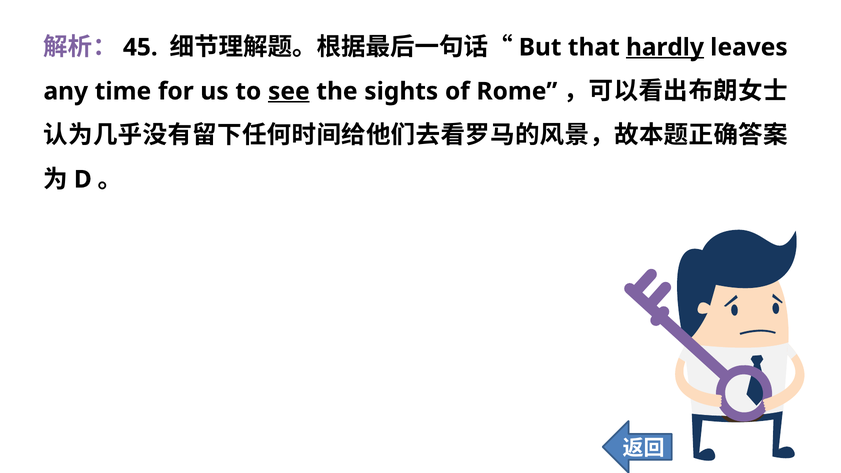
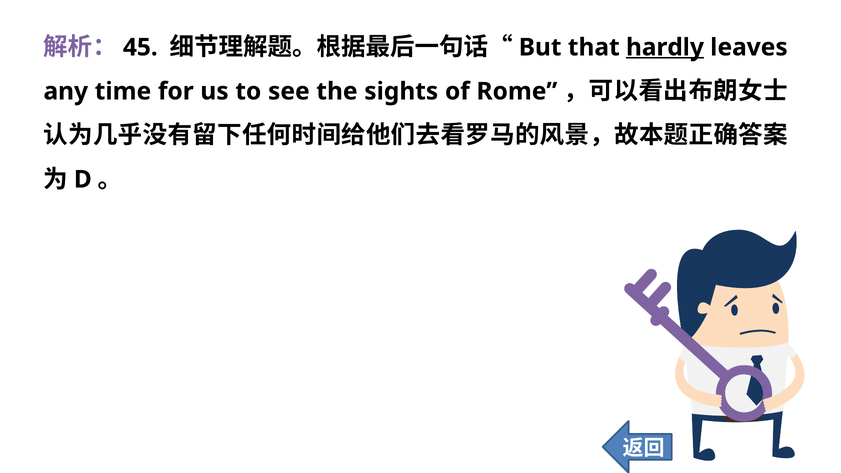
see underline: present -> none
